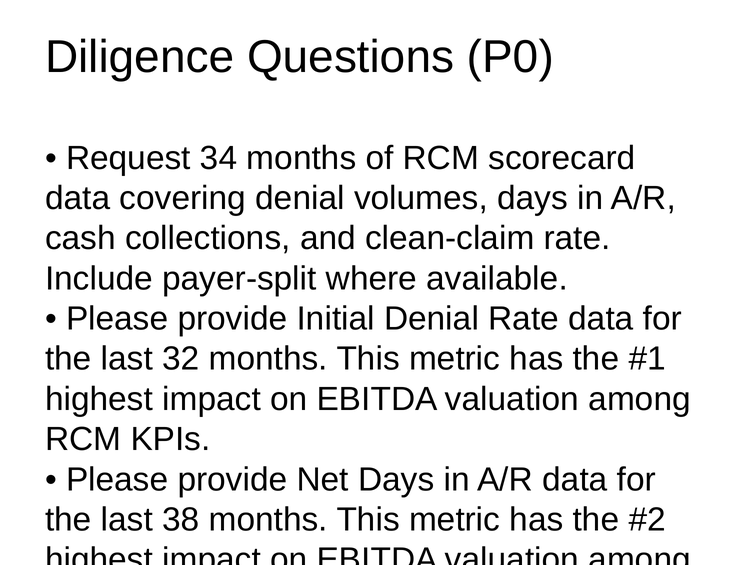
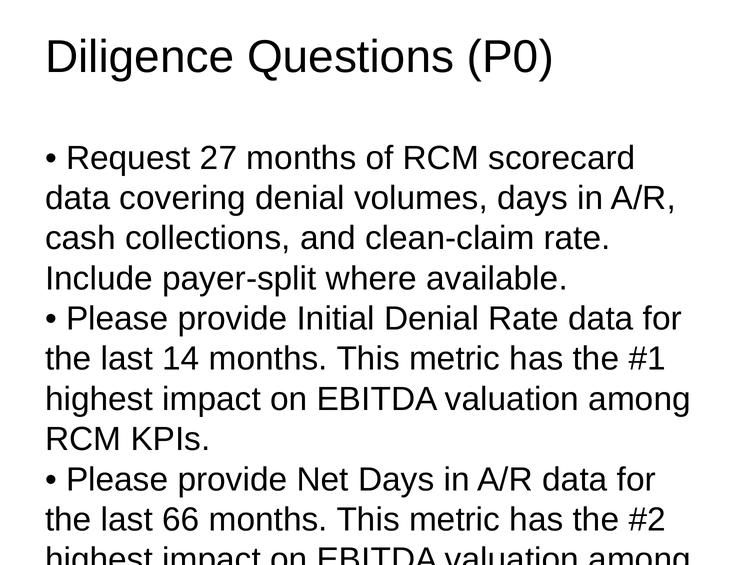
34: 34 -> 27
32: 32 -> 14
38: 38 -> 66
